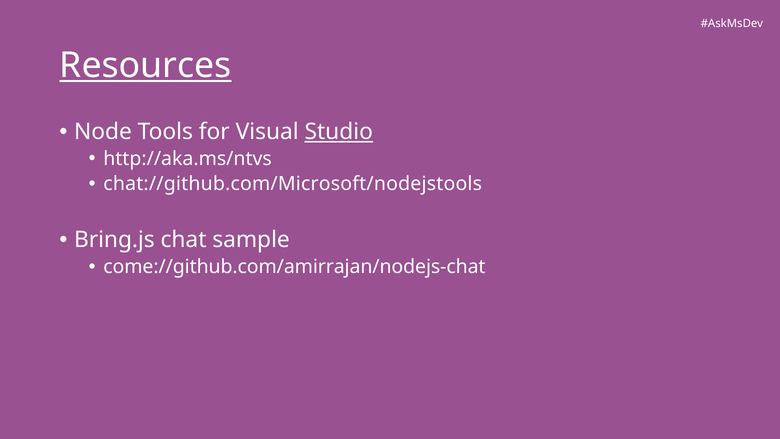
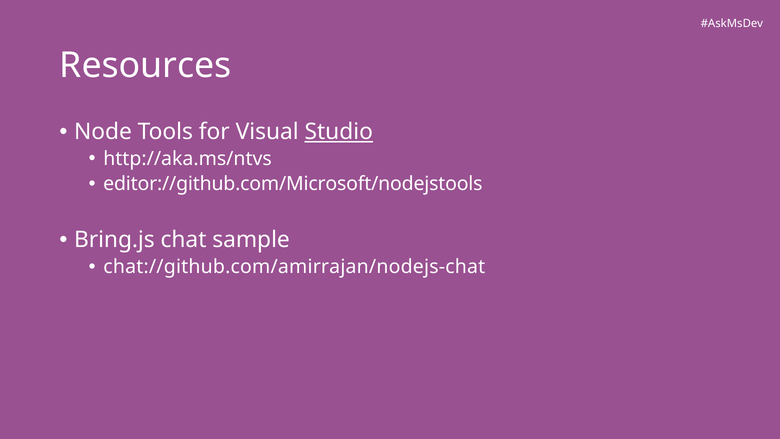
Resources underline: present -> none
chat://github.com/Microsoft/nodejstools: chat://github.com/Microsoft/nodejstools -> editor://github.com/Microsoft/nodejstools
come://github.com/amirrajan/nodejs-chat: come://github.com/amirrajan/nodejs-chat -> chat://github.com/amirrajan/nodejs-chat
